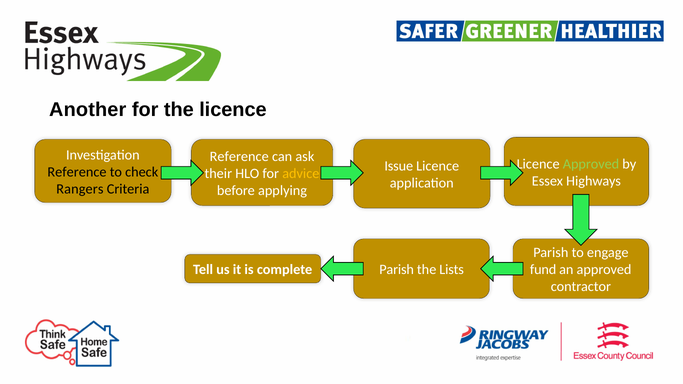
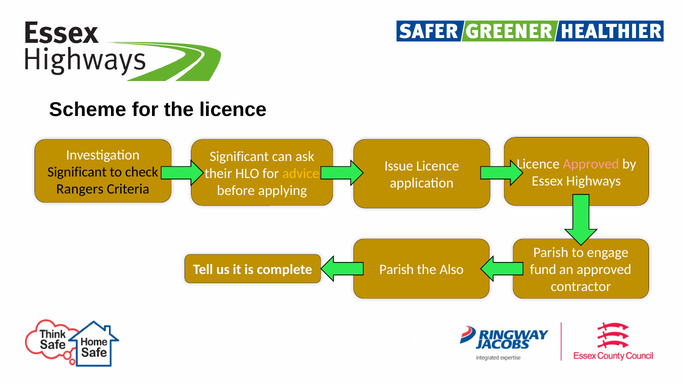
Another: Another -> Scheme
Reference at (239, 156): Reference -> Significant
Approved at (591, 164) colour: light green -> pink
Reference at (77, 172): Reference -> Significant
Lists: Lists -> Also
